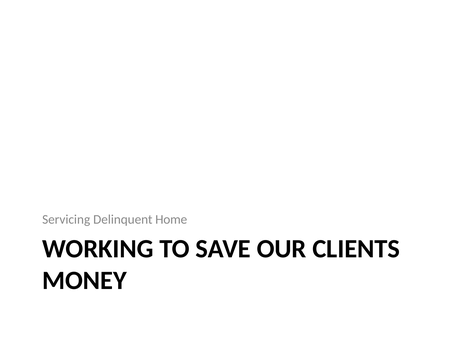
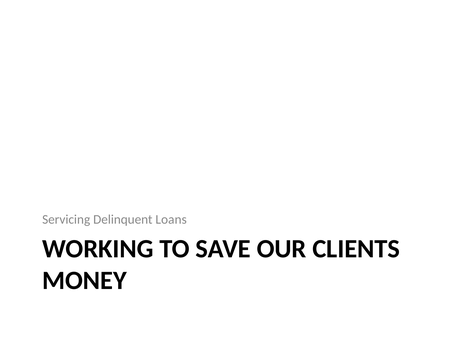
Home: Home -> Loans
